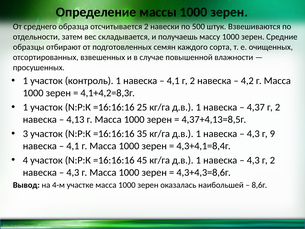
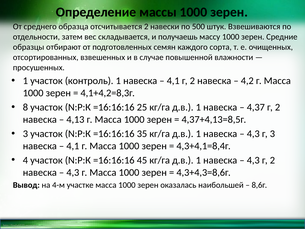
1 at (25, 107): 1 -> 8
г 9: 9 -> 3
